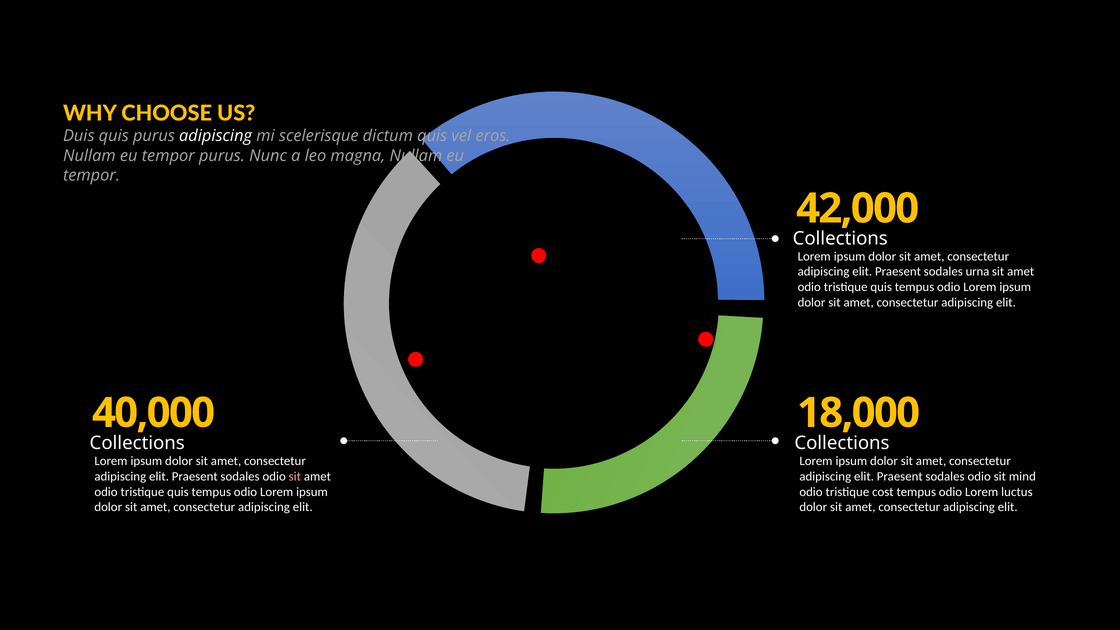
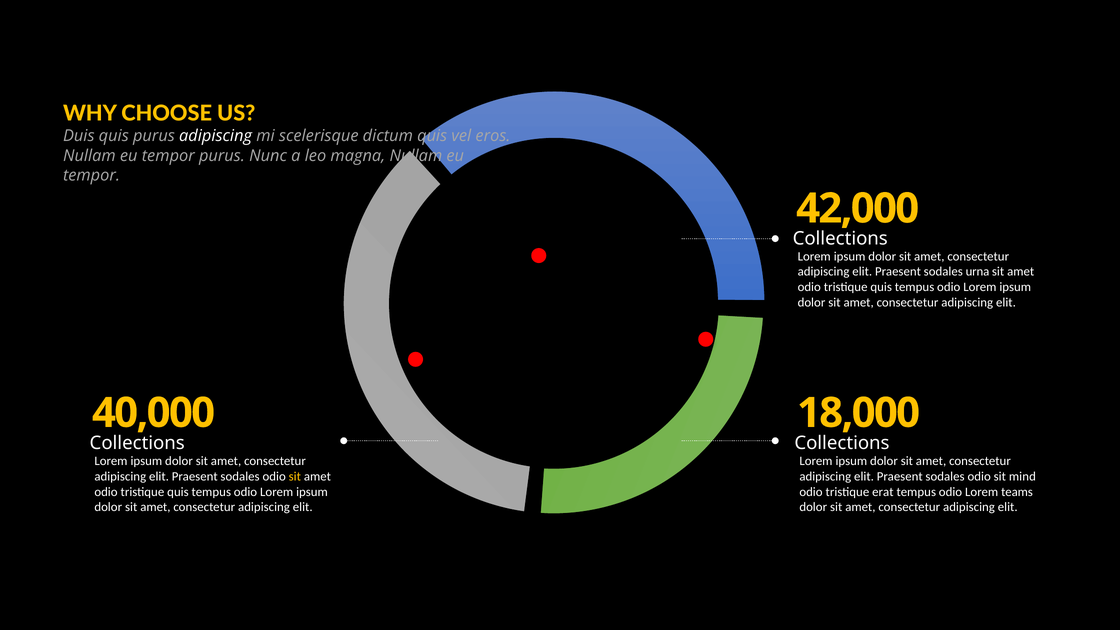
sit at (295, 476) colour: pink -> yellow
cost: cost -> erat
luctus: luctus -> teams
